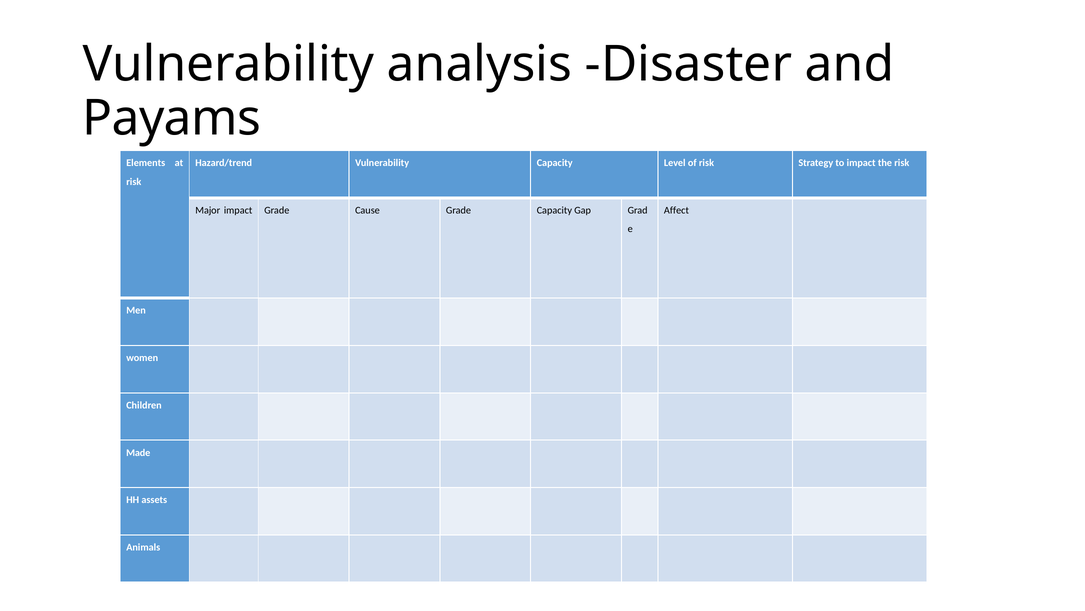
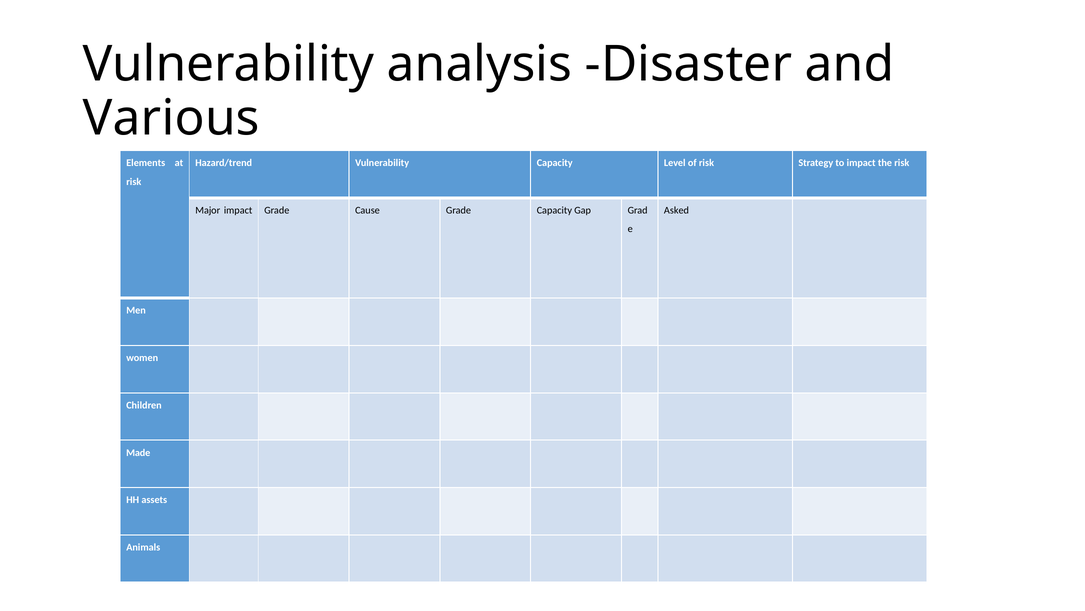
Payams: Payams -> Various
Affect: Affect -> Asked
